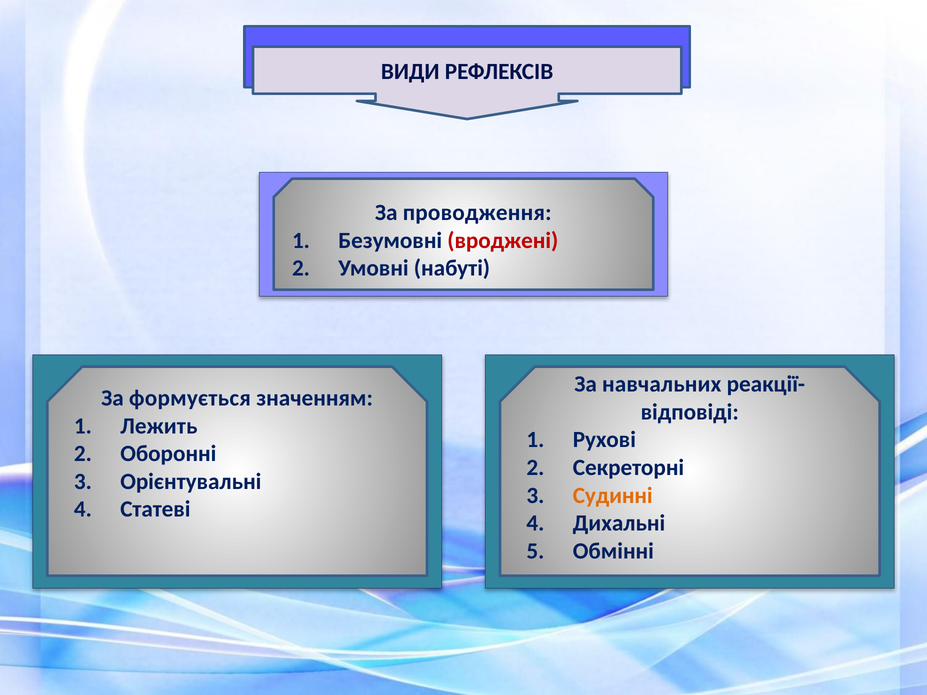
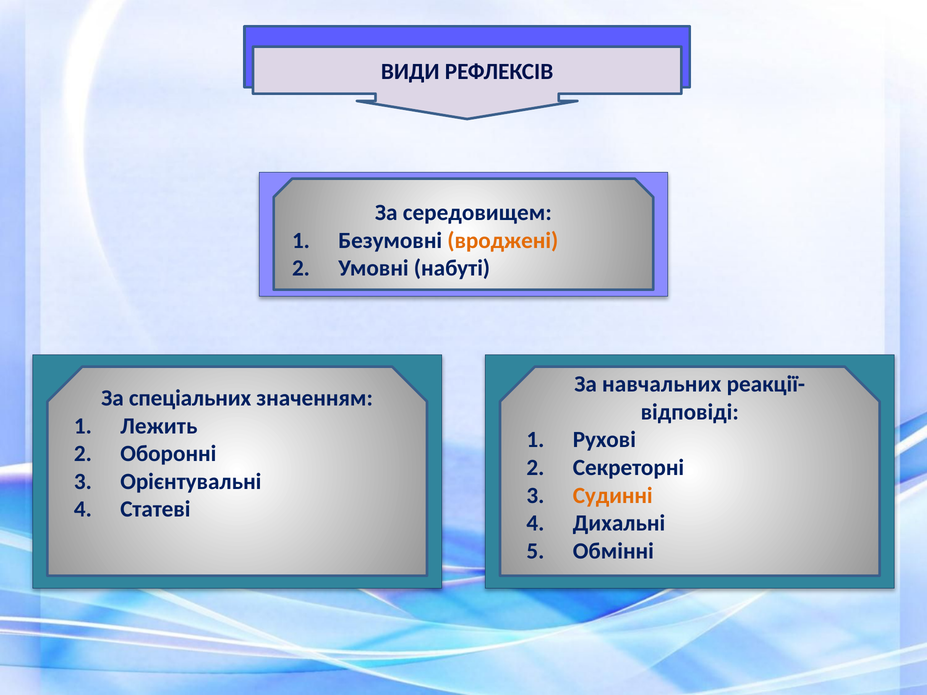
проводження: проводження -> середовищем
вроджені colour: red -> orange
формується: формується -> спеціальних
